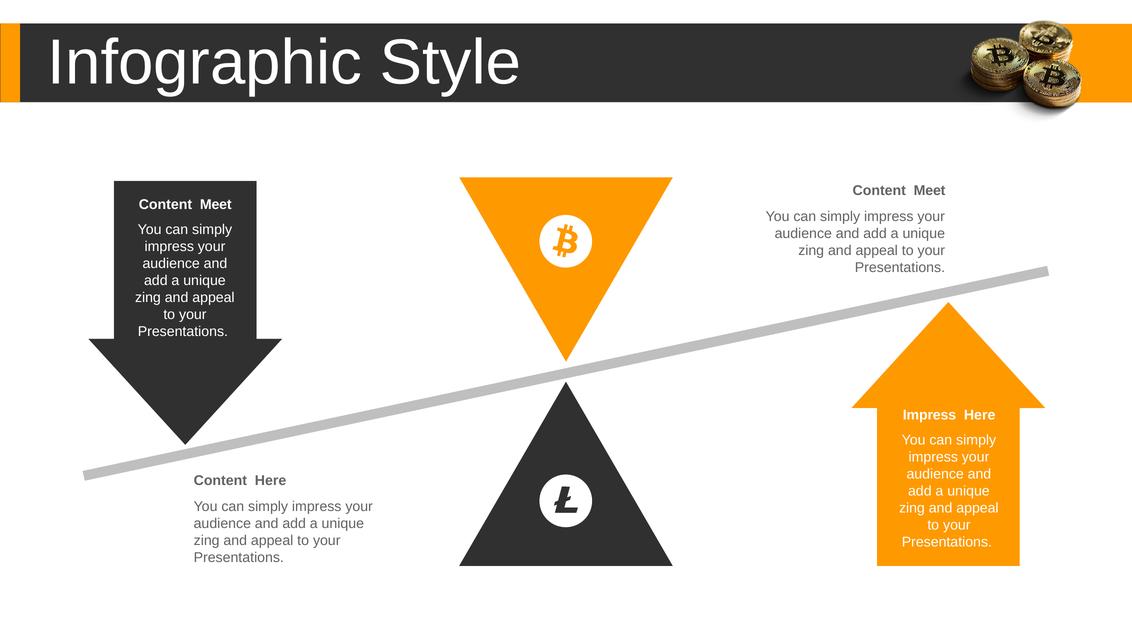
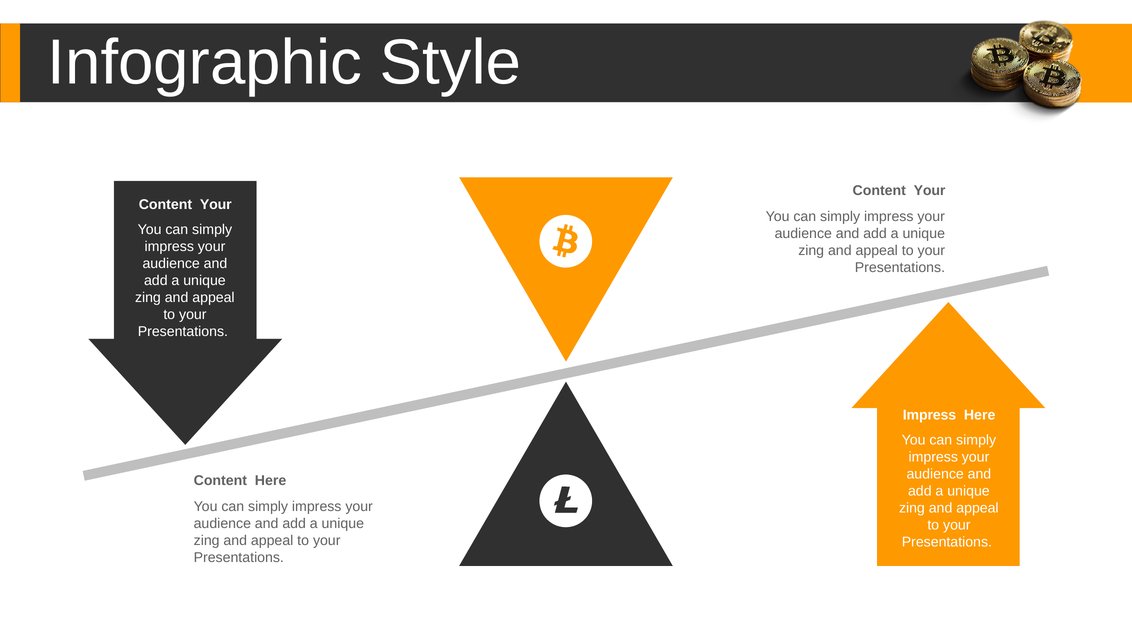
Meet at (930, 191): Meet -> Your
Meet at (216, 205): Meet -> Your
